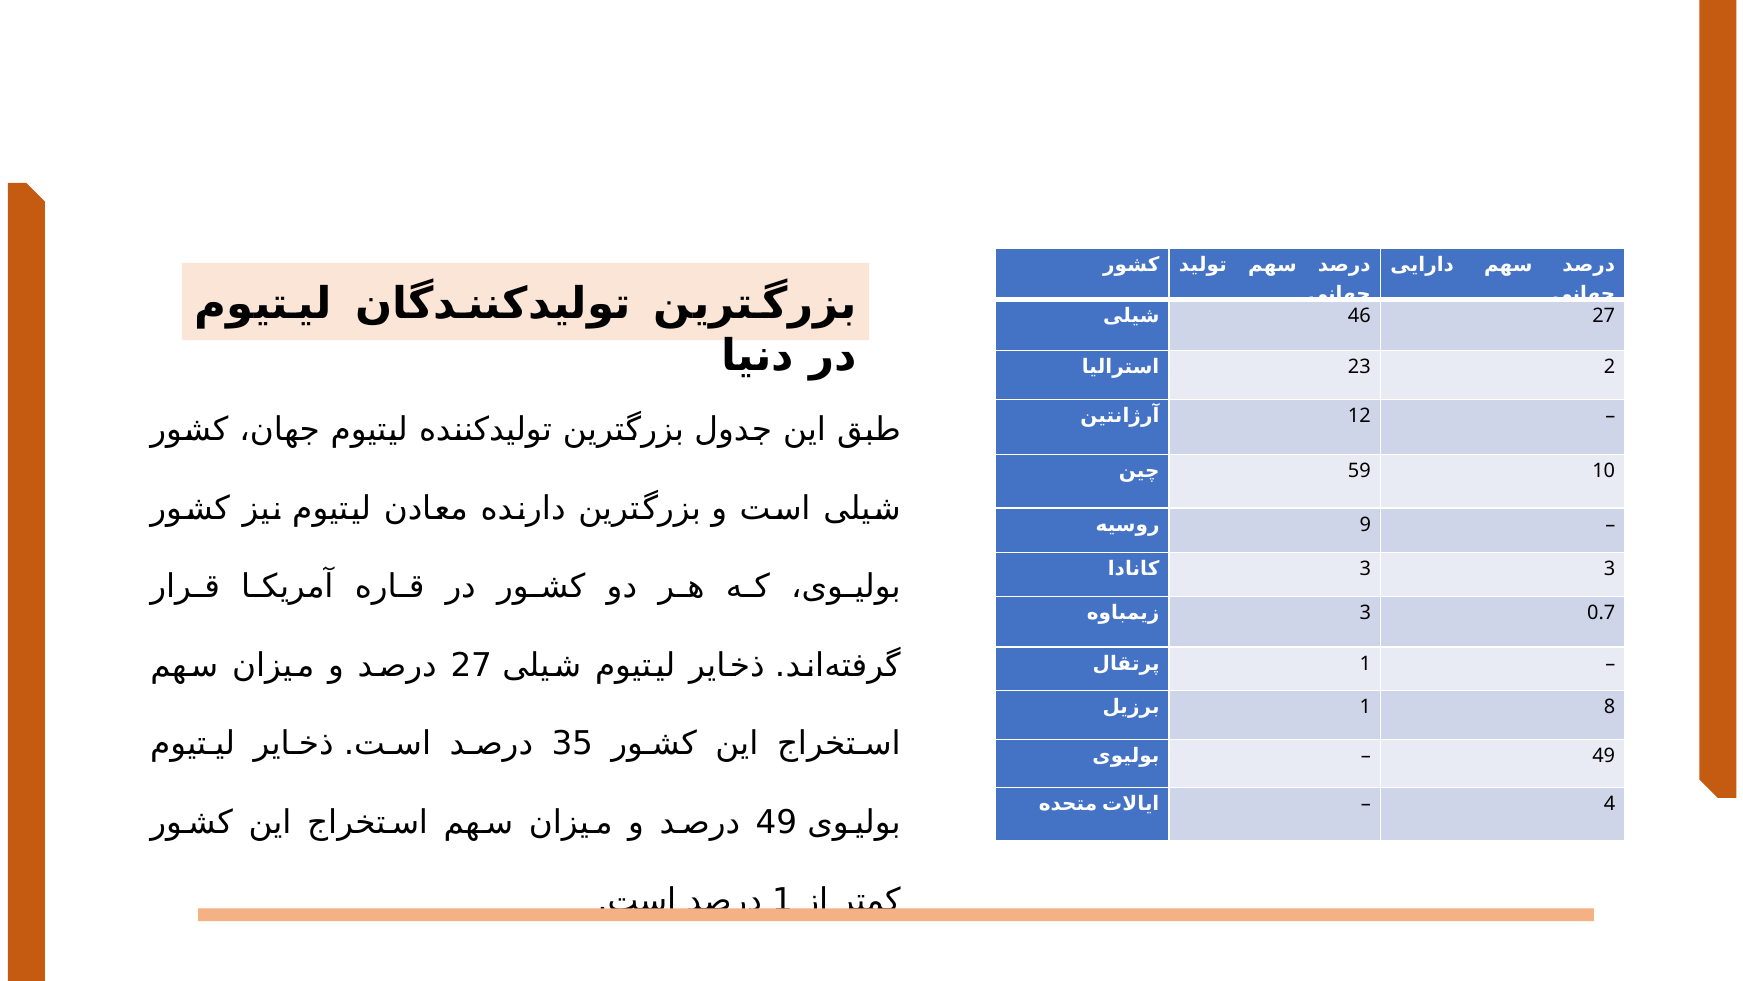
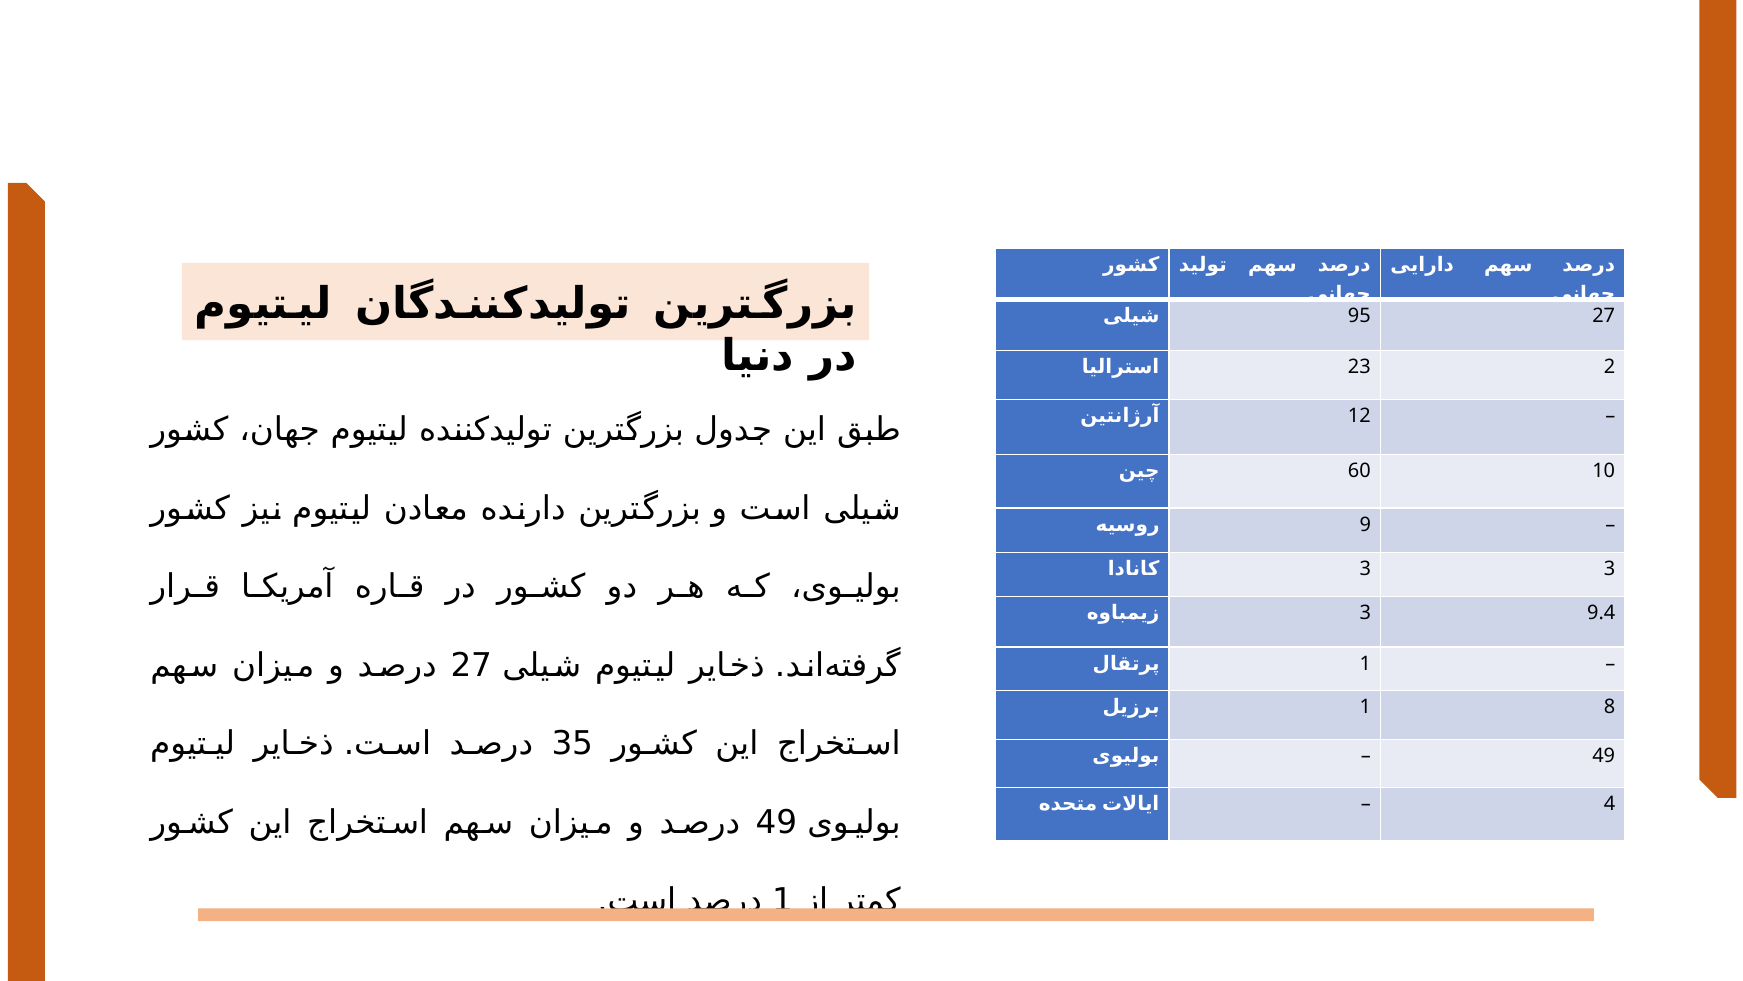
46: 46 -> 95
59: 59 -> 60
0.7: 0.7 -> 9.4
